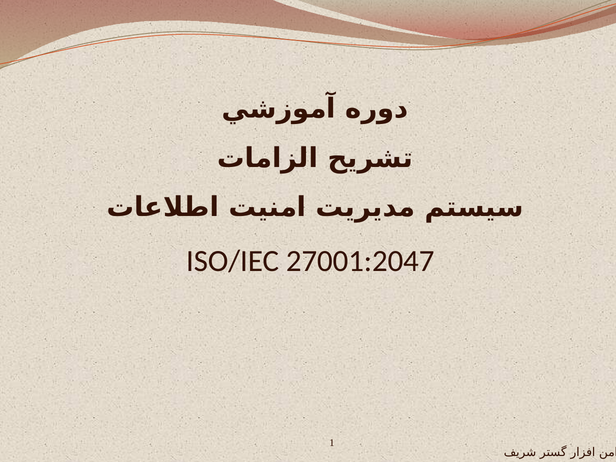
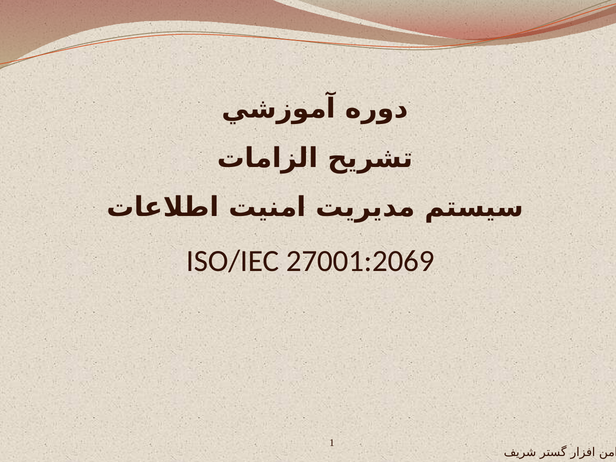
27001:2047: 27001:2047 -> 27001:2069
